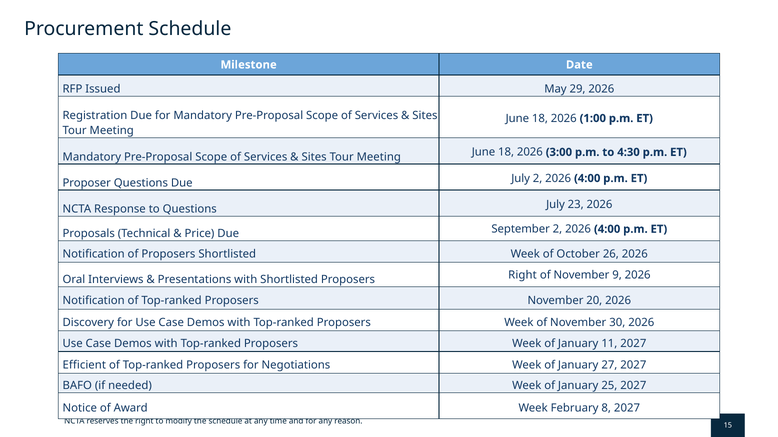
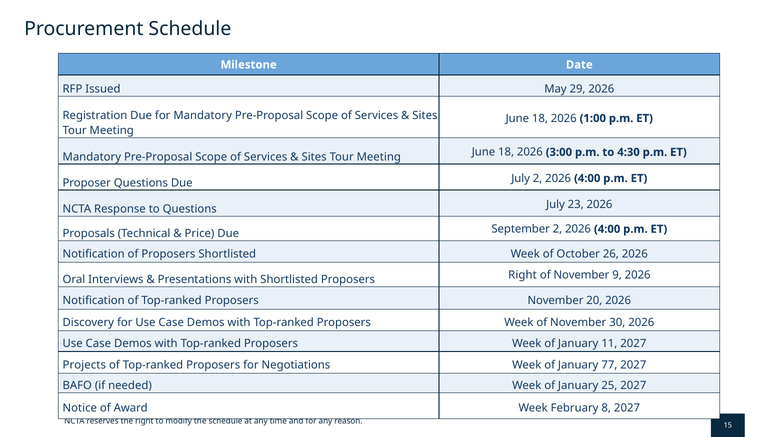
Efficient: Efficient -> Projects
27: 27 -> 77
